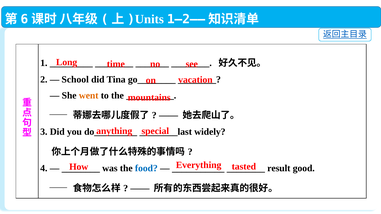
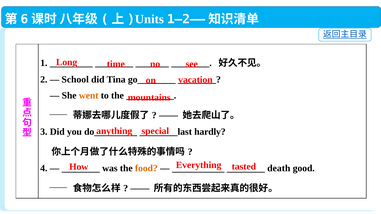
widely: widely -> hardly
food colour: blue -> orange
result: result -> death
